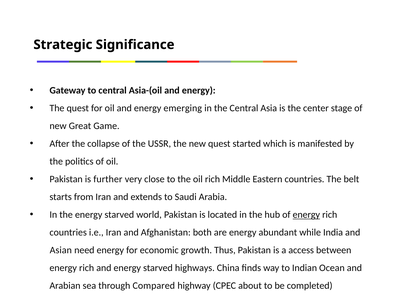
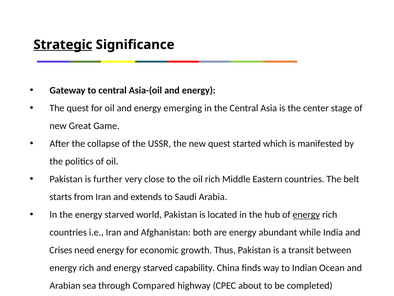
Strategic underline: none -> present
Asian: Asian -> Crises
access: access -> transit
highways: highways -> capability
